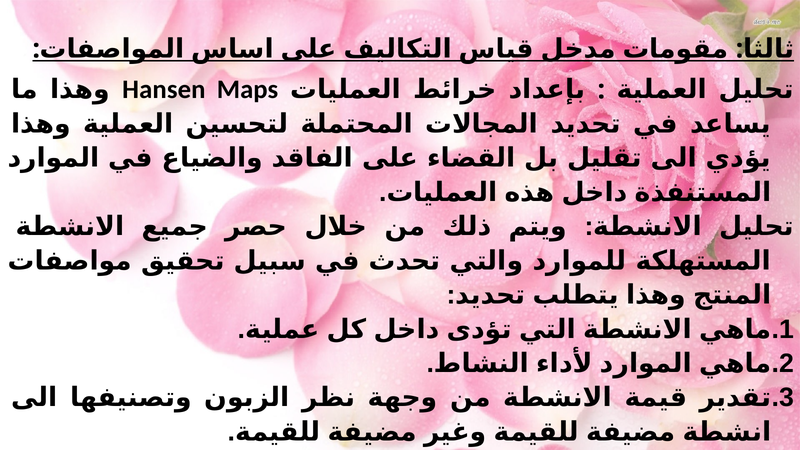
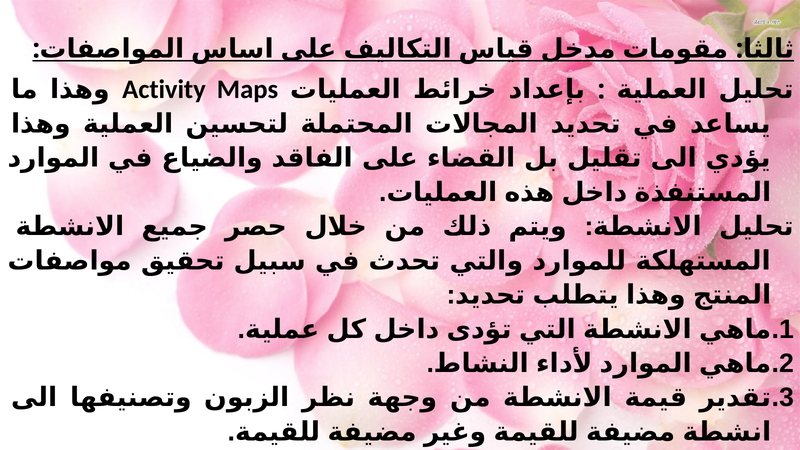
Hansen: Hansen -> Activity
